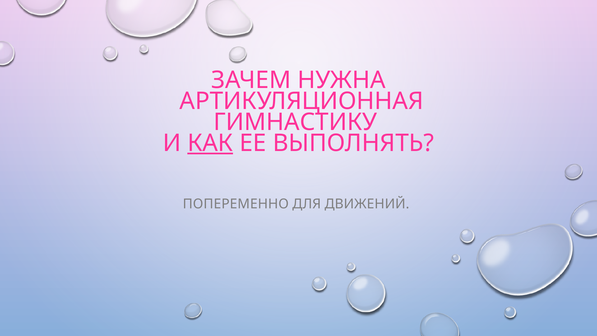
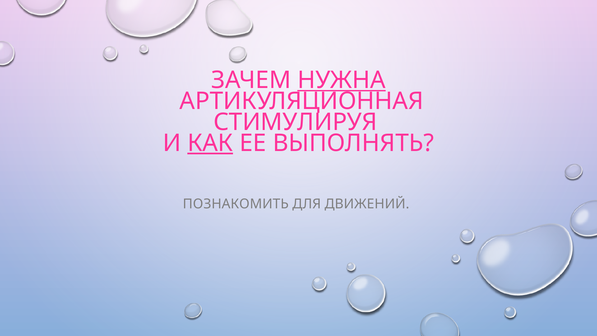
НУЖНА underline: none -> present
ГИМНАСТИКУ: ГИМНАСТИКУ -> СТИМУЛИРУЯ
ПОПЕРЕМЕННО: ПОПЕРЕМЕННО -> ПОЗНАКОМИТЬ
